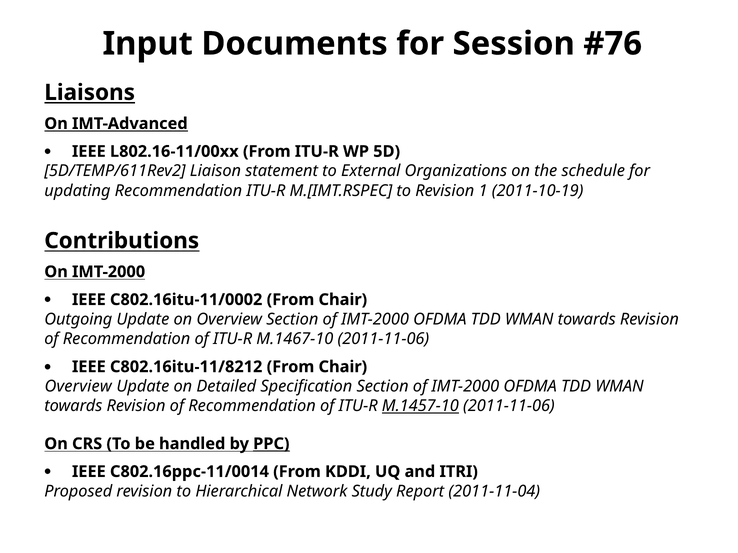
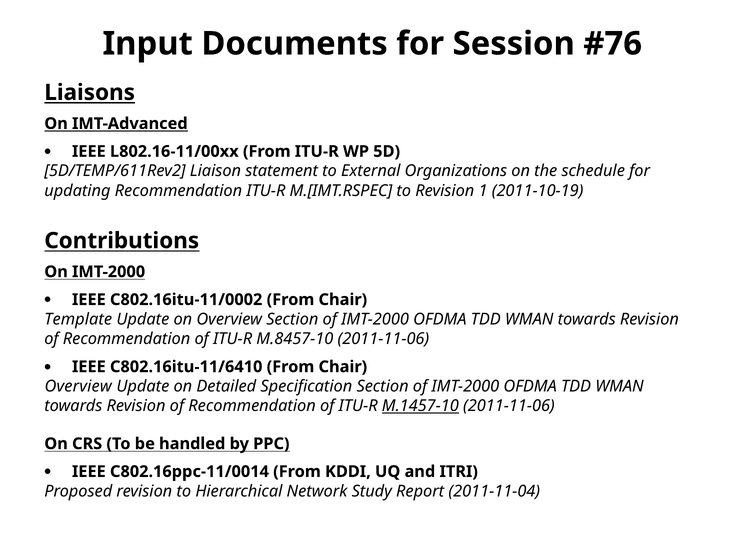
Outgoing: Outgoing -> Template
M.1467-10: M.1467-10 -> M.8457-10
C802.16itu-11/8212: C802.16itu-11/8212 -> C802.16itu-11/6410
PPC underline: present -> none
